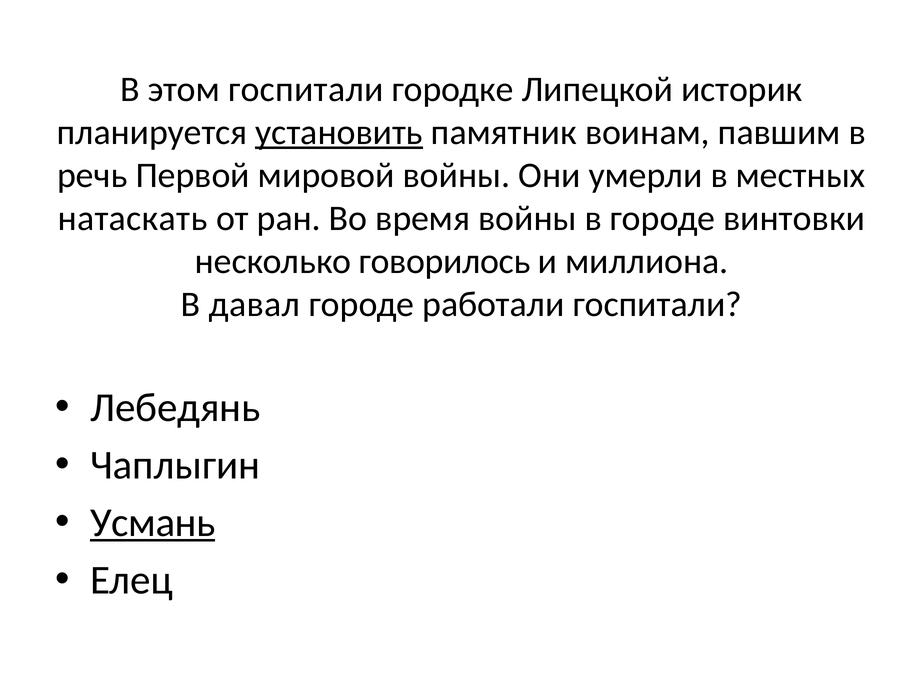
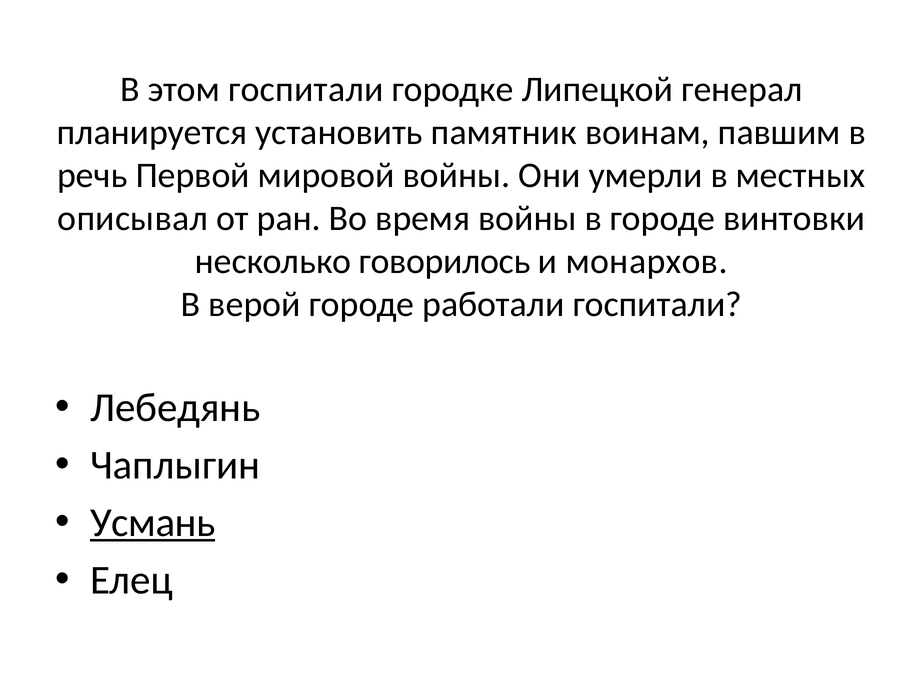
историк: историк -> генерал
установить underline: present -> none
натаскать: натаскать -> описывал
миллиона: миллиона -> монархов
давал: давал -> верой
